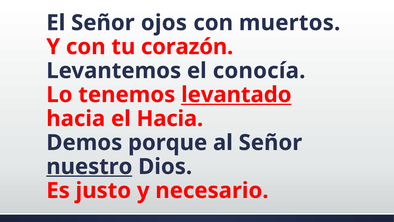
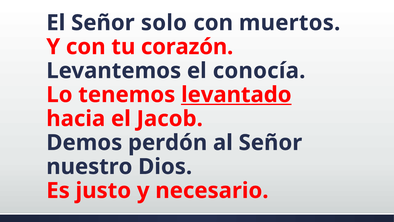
ojos: ojos -> solo
el Hacia: Hacia -> Jacob
porque: porque -> perdón
nuestro underline: present -> none
